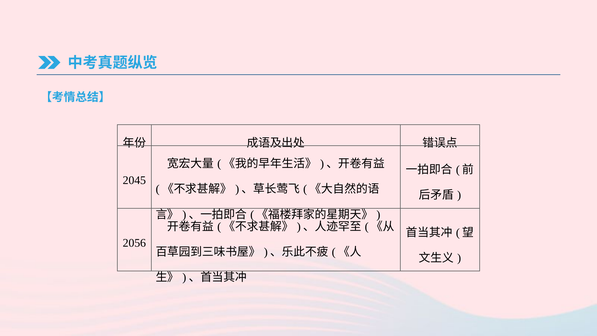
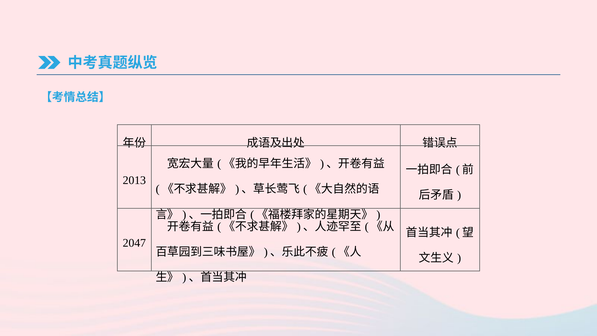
2045: 2045 -> 2013
2056: 2056 -> 2047
